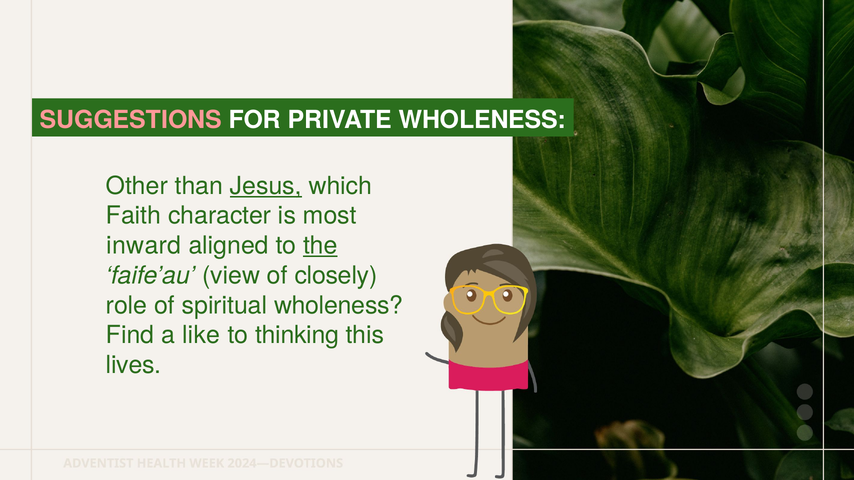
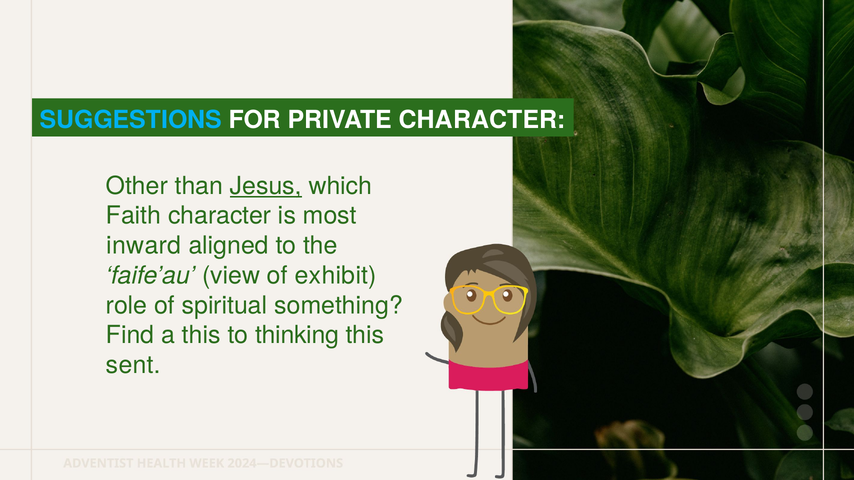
SUGGESTIONS colour: pink -> light blue
PRIVATE WHOLENESS: WHOLENESS -> CHARACTER
the underline: present -> none
closely: closely -> exhibit
spiritual wholeness: wholeness -> something
a like: like -> this
lives: lives -> sent
